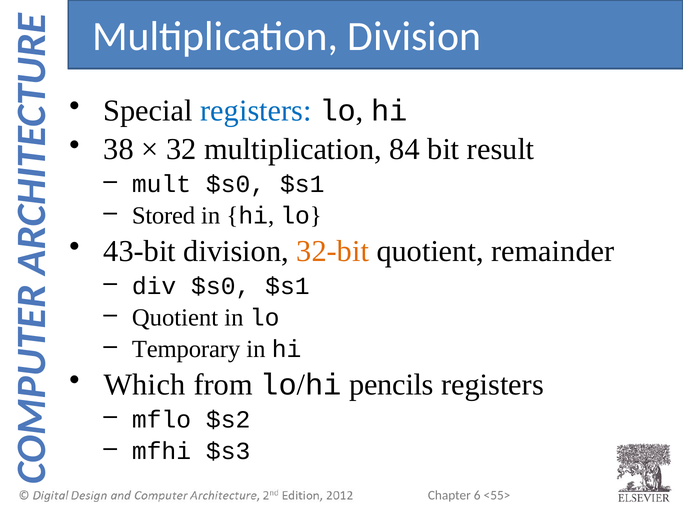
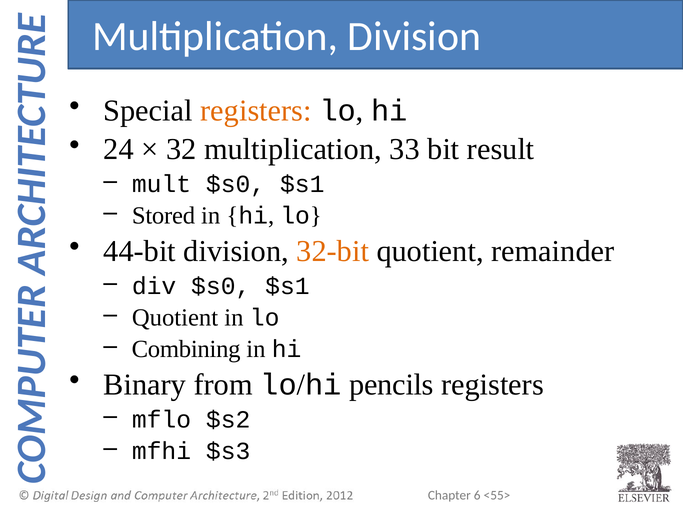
registers at (256, 111) colour: blue -> orange
38: 38 -> 24
84: 84 -> 33
43-bit: 43-bit -> 44-bit
Temporary: Temporary -> Combining
Which: Which -> Binary
